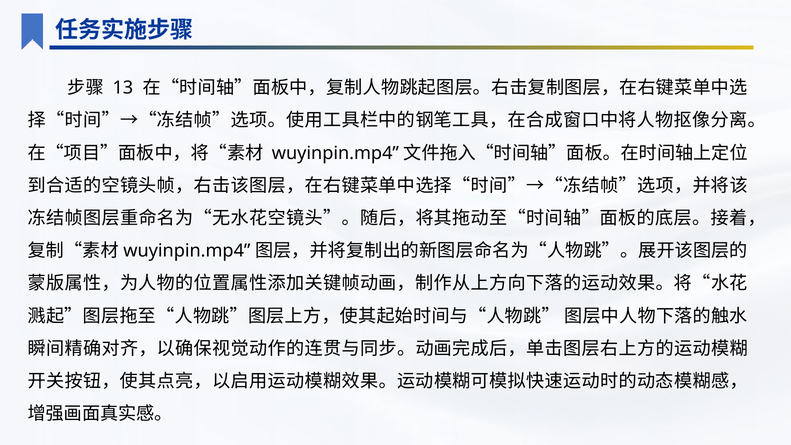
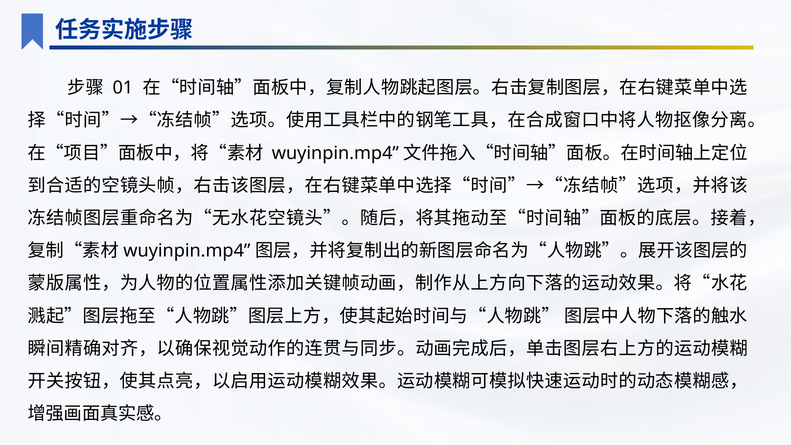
13: 13 -> 01
